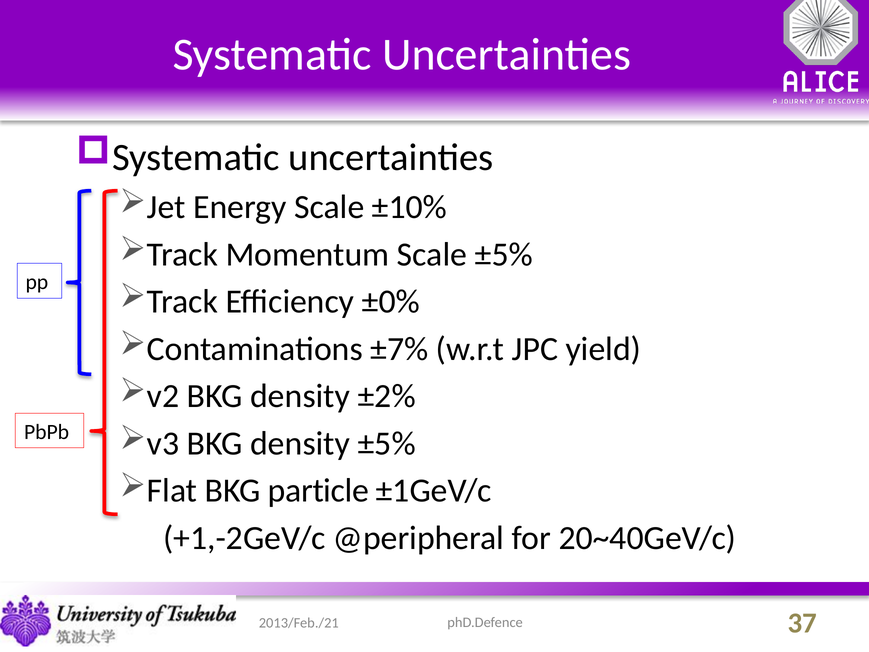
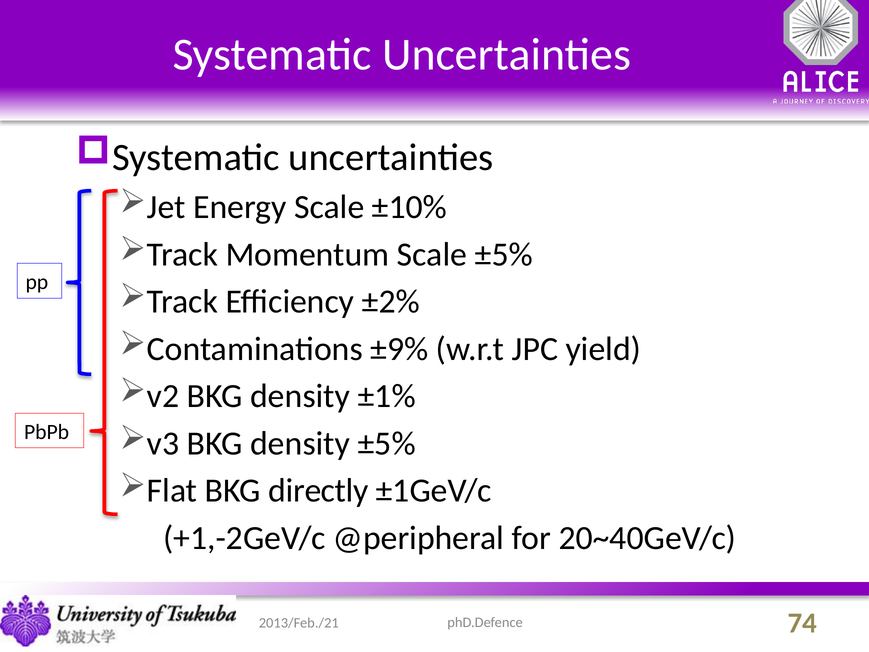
±0%: ±0% -> ±2%
±7%: ±7% -> ±9%
±2%: ±2% -> ±1%
particle: particle -> directly
37: 37 -> 74
